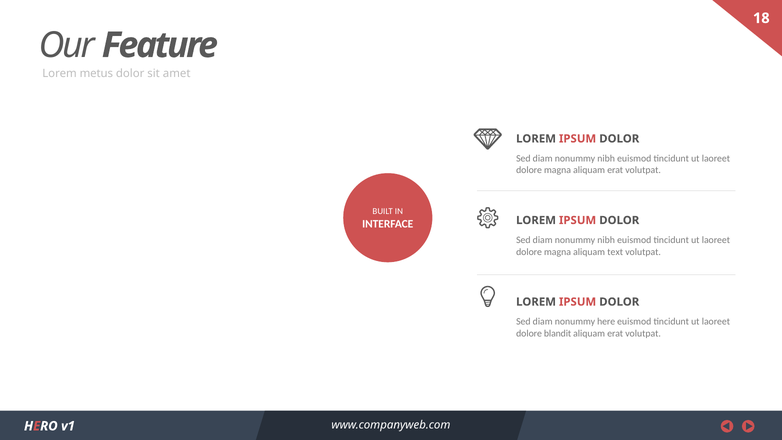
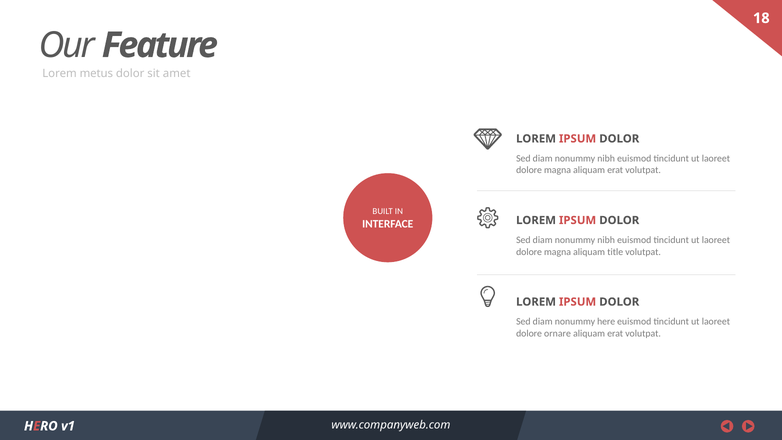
text: text -> title
blandit: blandit -> ornare
